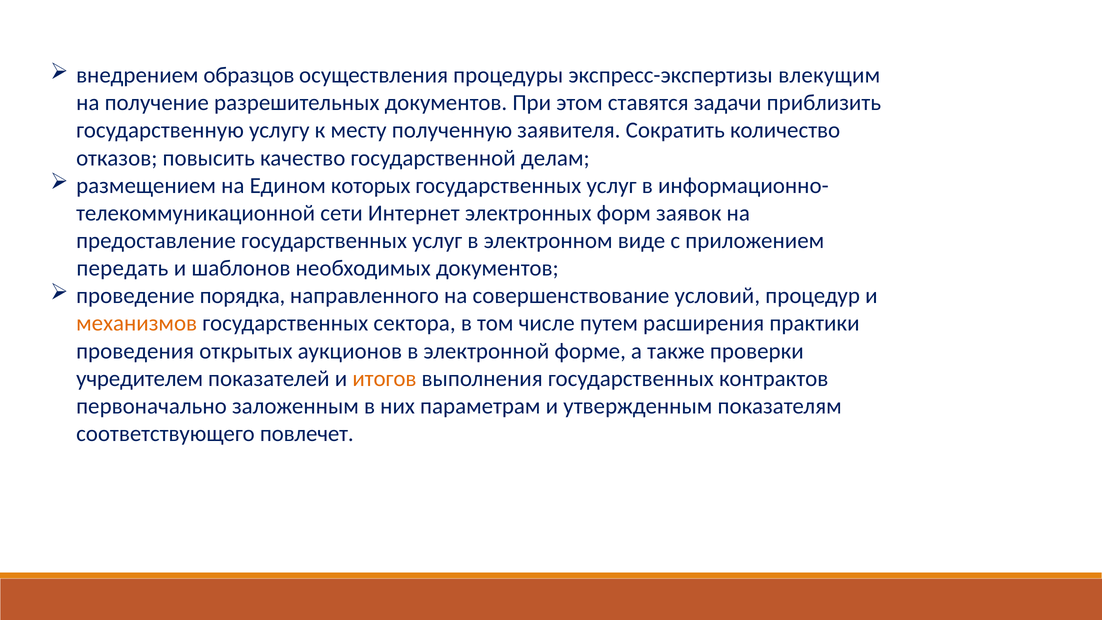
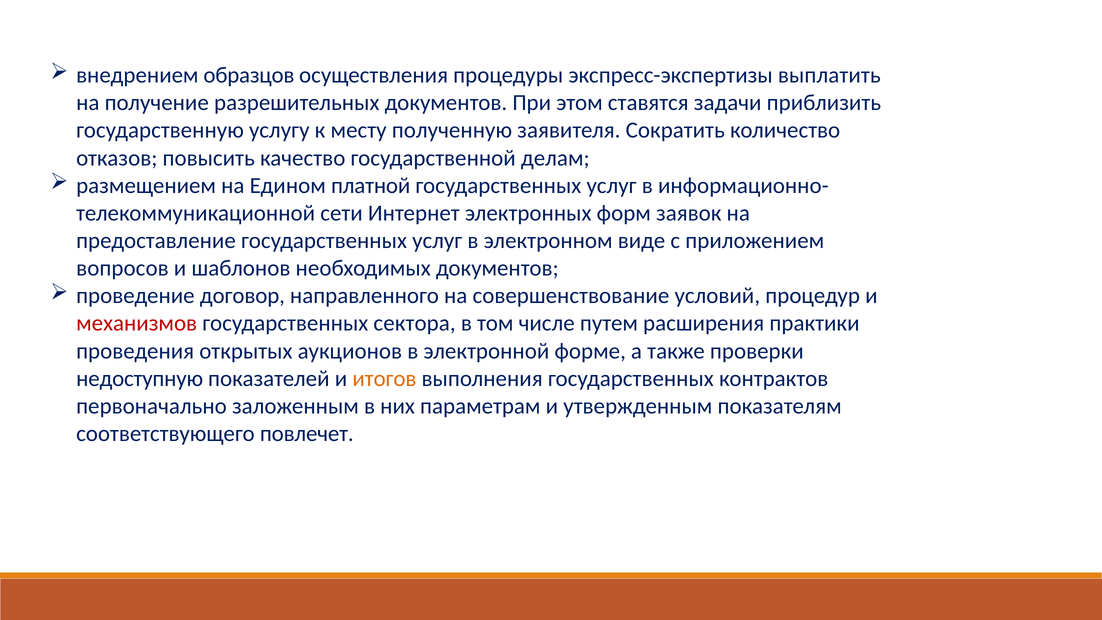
влекущим: влекущим -> выплатить
которых: которых -> платной
передать: передать -> вопросов
порядка: порядка -> договор
механизмов colour: orange -> red
учредителем: учредителем -> недоступную
